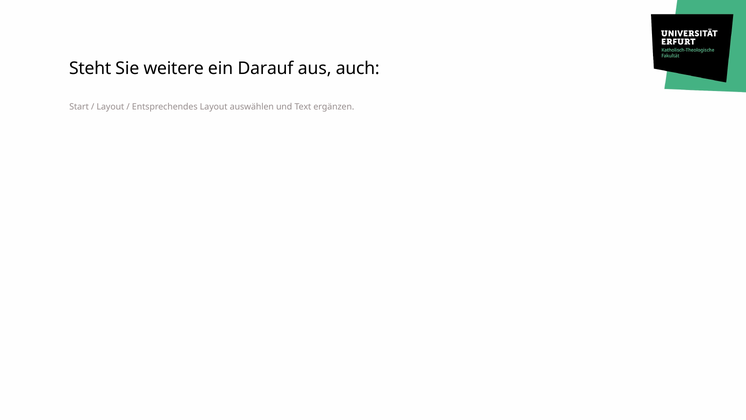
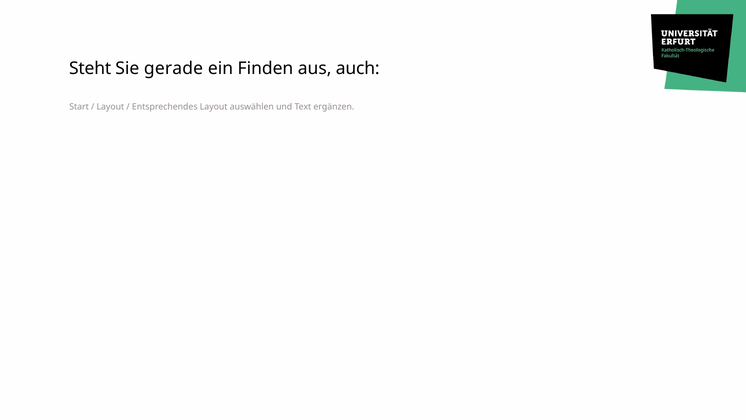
weitere: weitere -> gerade
Darauf: Darauf -> Finden
